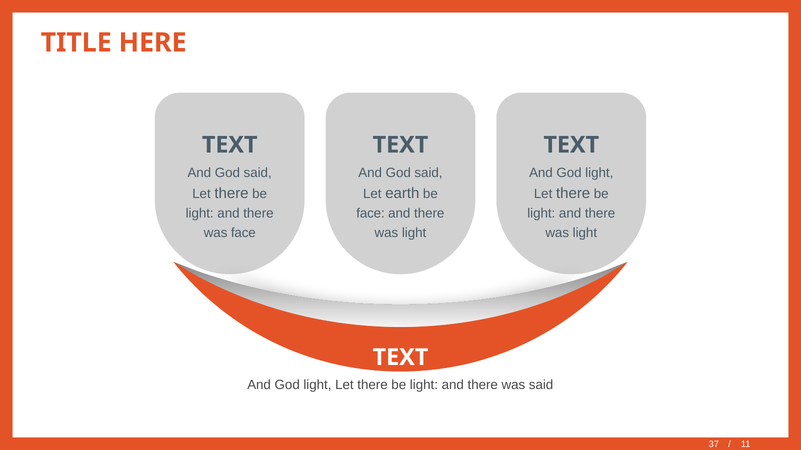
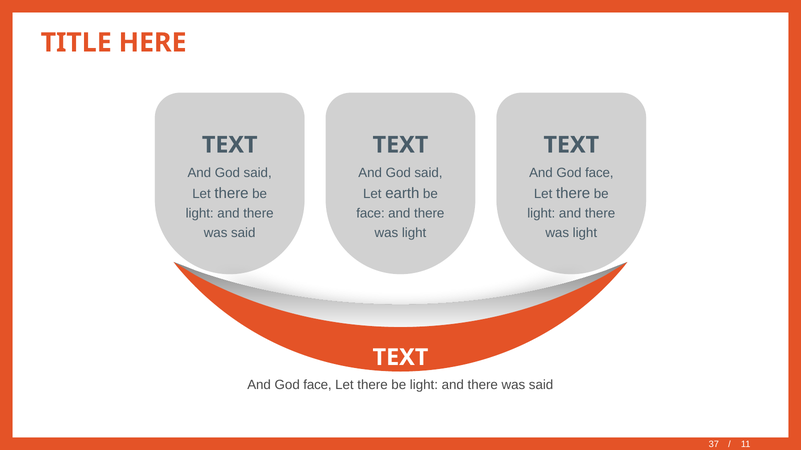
light at (599, 173): light -> face
face at (243, 233): face -> said
light at (317, 386): light -> face
